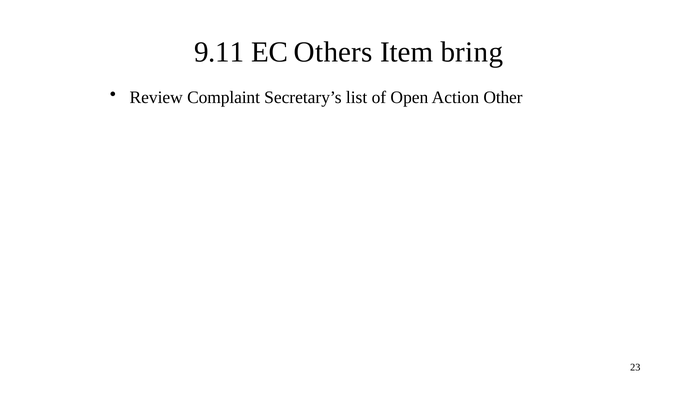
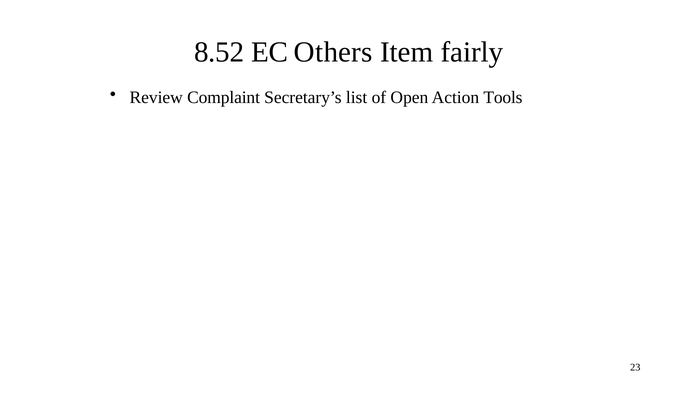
9.11: 9.11 -> 8.52
bring: bring -> fairly
Other: Other -> Tools
